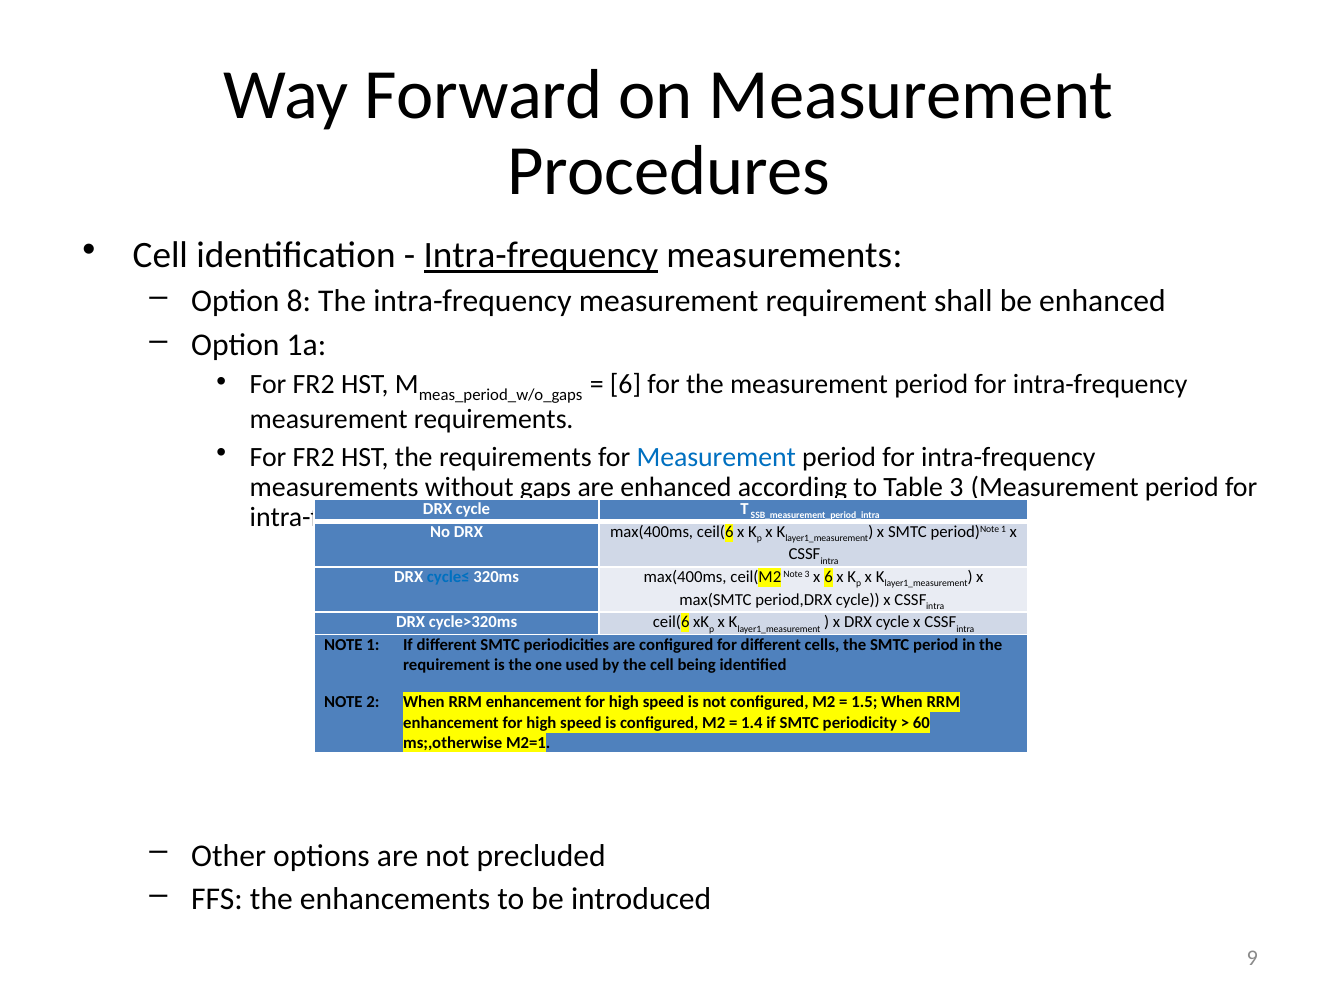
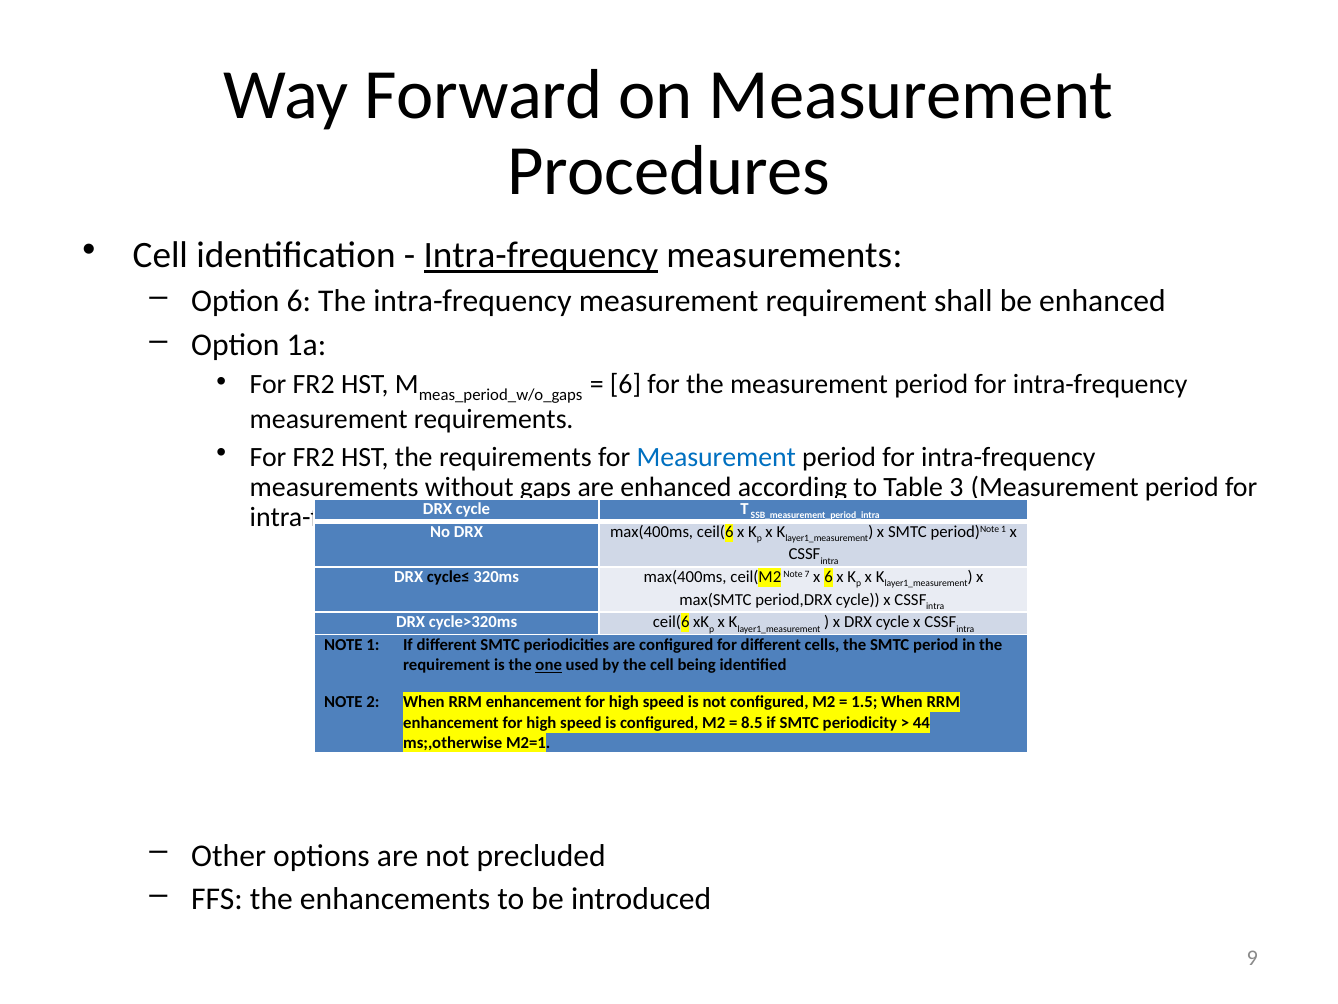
Option 8: 8 -> 6
cycle≤ colour: blue -> black
Note 3: 3 -> 7
one underline: none -> present
1.4: 1.4 -> 8.5
60: 60 -> 44
